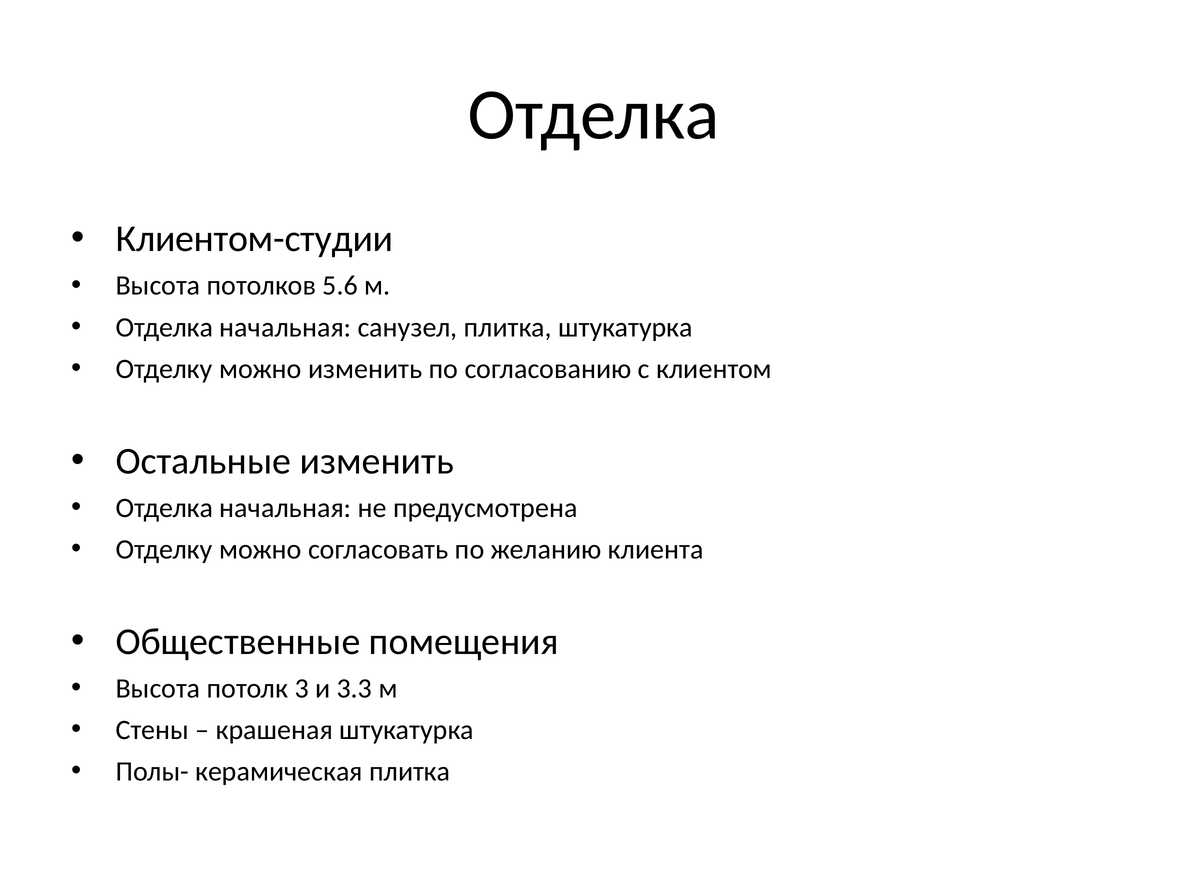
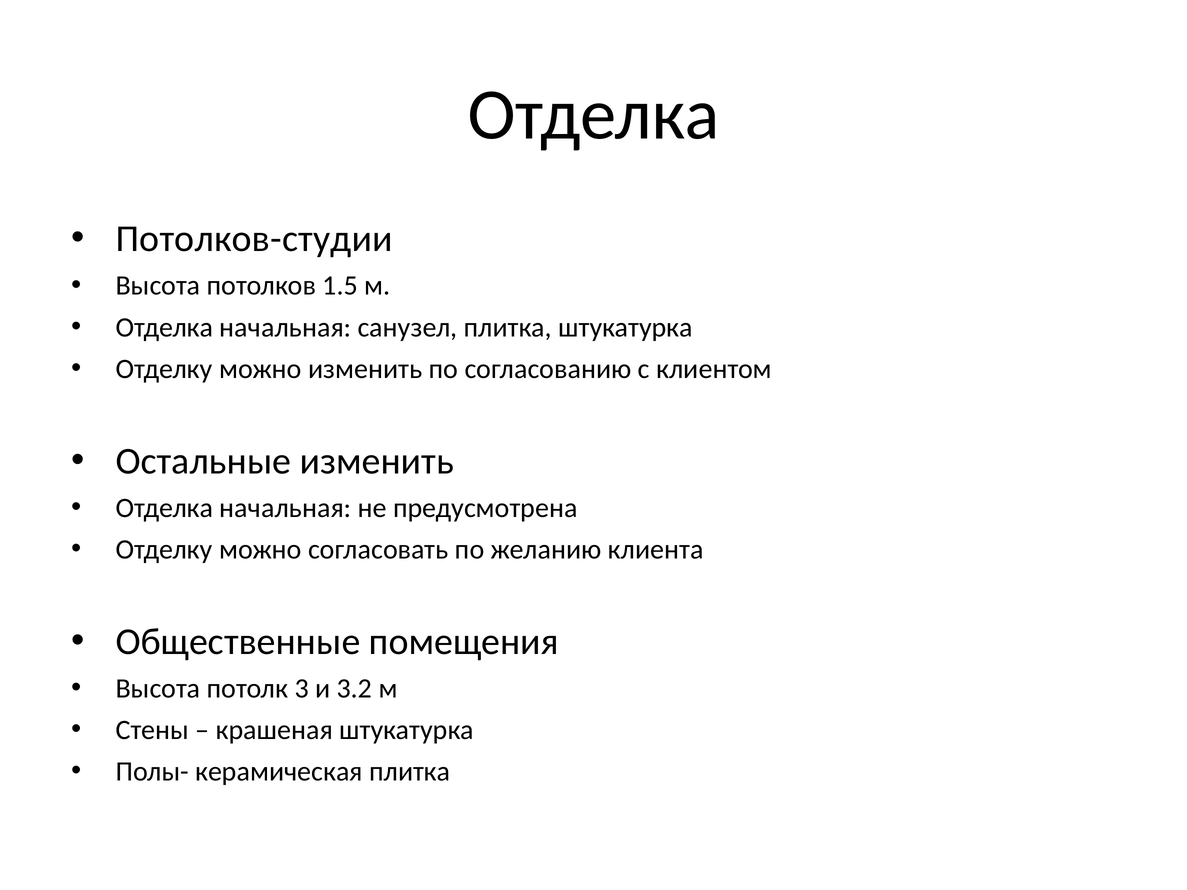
Клиентом-студии: Клиентом-студии -> Потолков-студии
5.6: 5.6 -> 1.5
3.3: 3.3 -> 3.2
